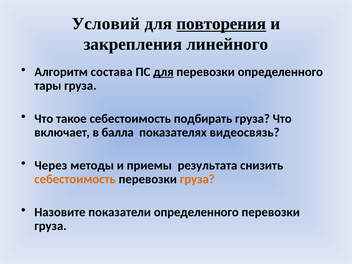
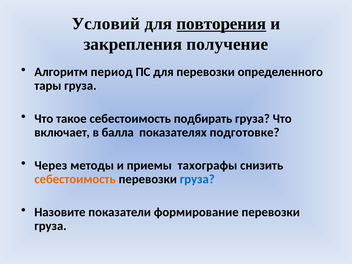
линейного: линейного -> получение
состава: состава -> период
для at (163, 72) underline: present -> none
видеосвязь: видеосвязь -> подготовке
результата: результата -> тахографы
груза at (197, 179) colour: orange -> blue
показатели определенного: определенного -> формирование
